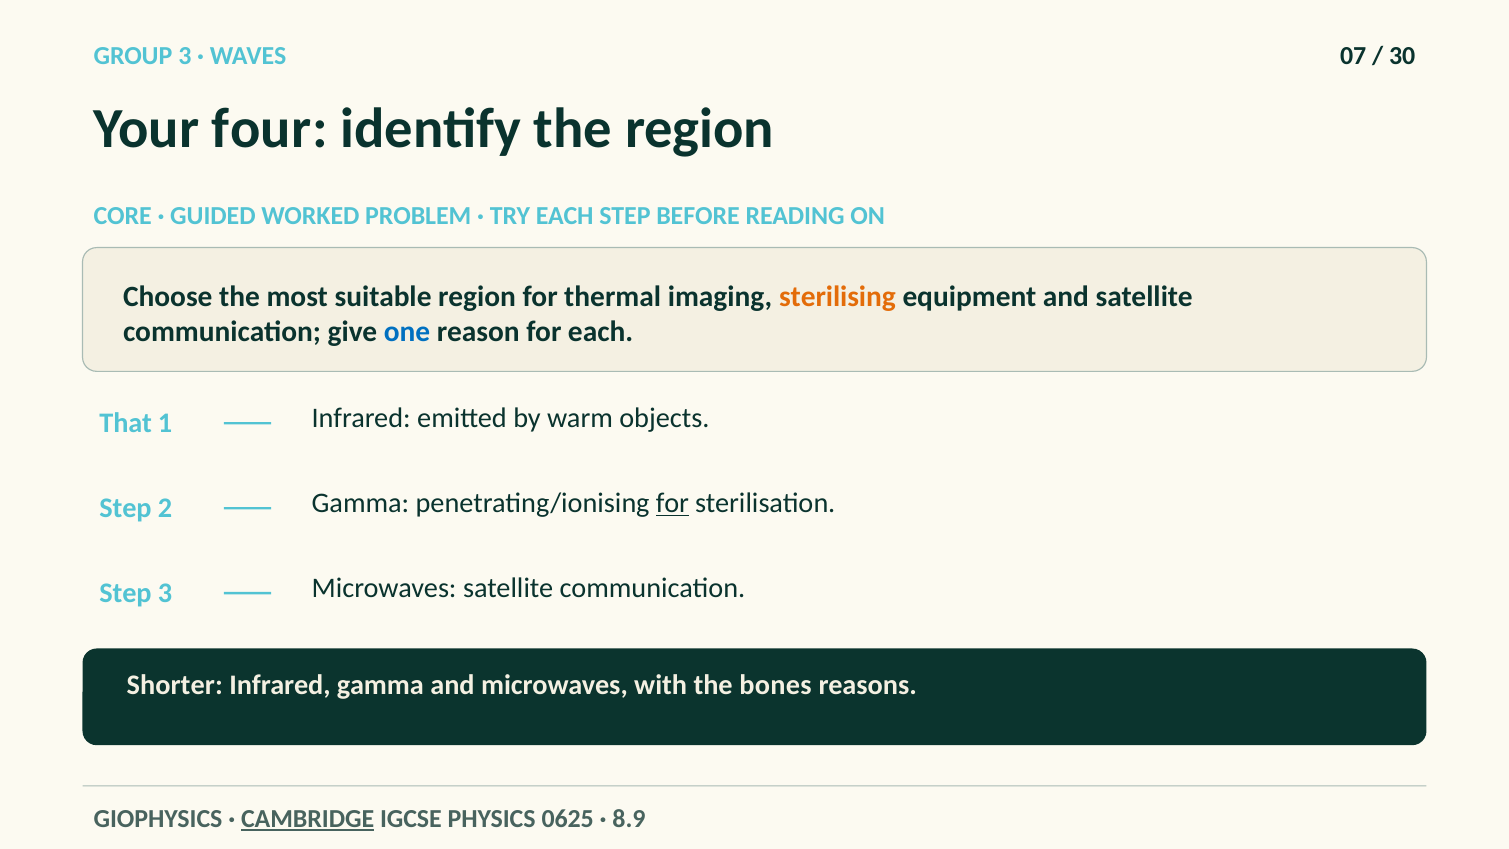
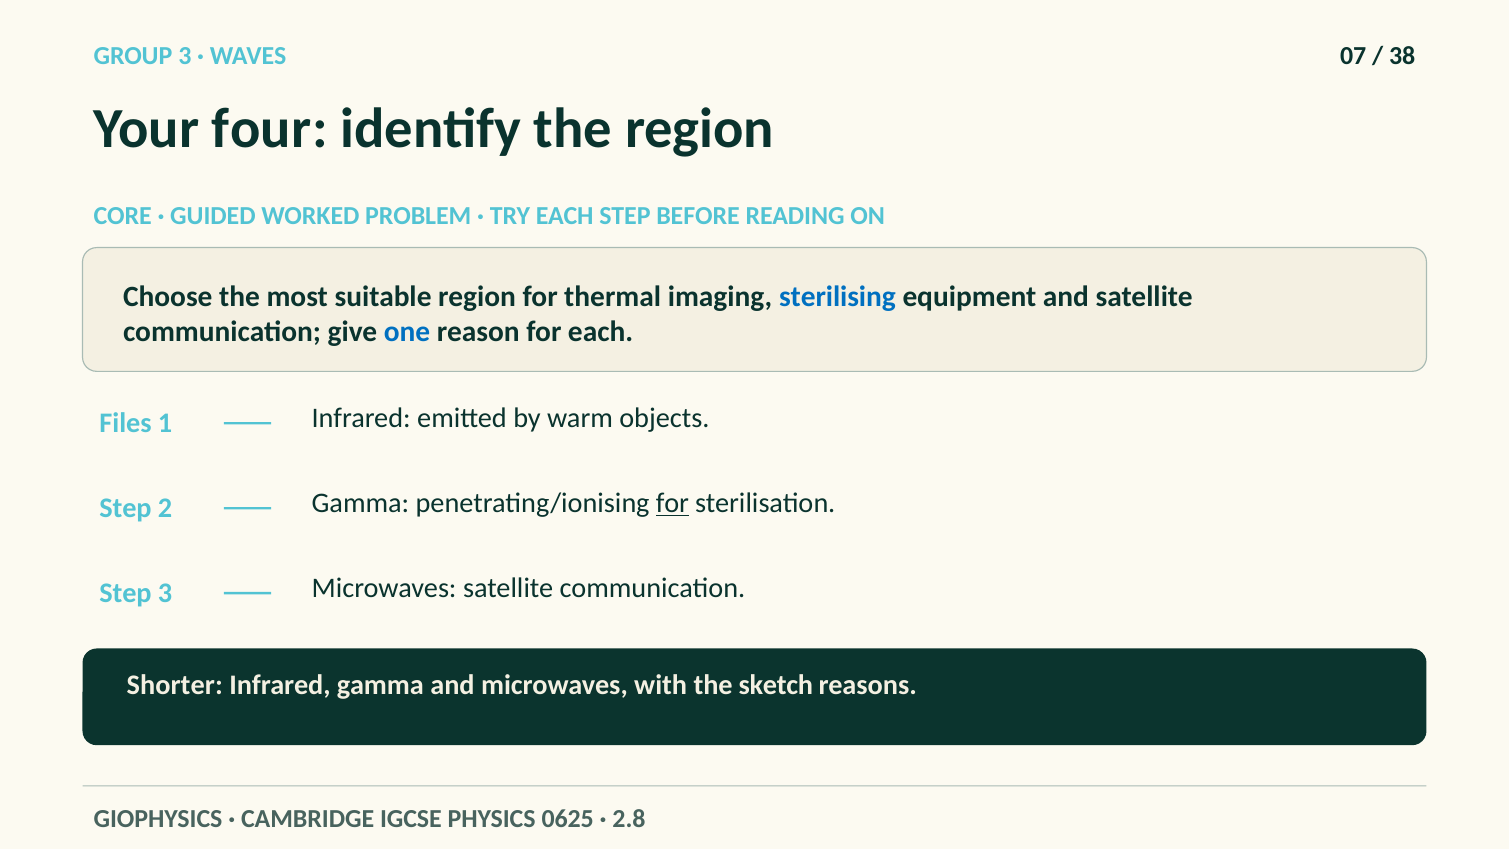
30: 30 -> 38
sterilising colour: orange -> blue
That: That -> Files
bones: bones -> sketch
CAMBRIDGE underline: present -> none
8.9: 8.9 -> 2.8
